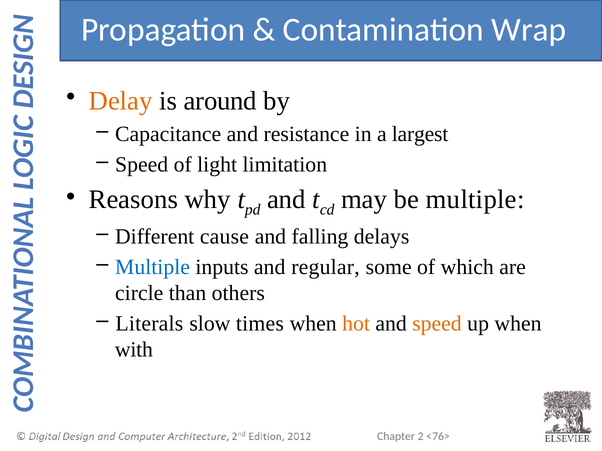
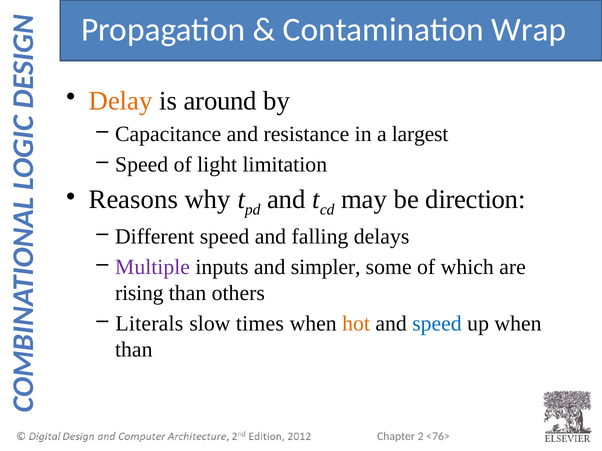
be multiple: multiple -> direction
Different cause: cause -> speed
Multiple at (153, 267) colour: blue -> purple
regular: regular -> simpler
circle: circle -> rising
speed at (437, 324) colour: orange -> blue
with at (134, 350): with -> than
